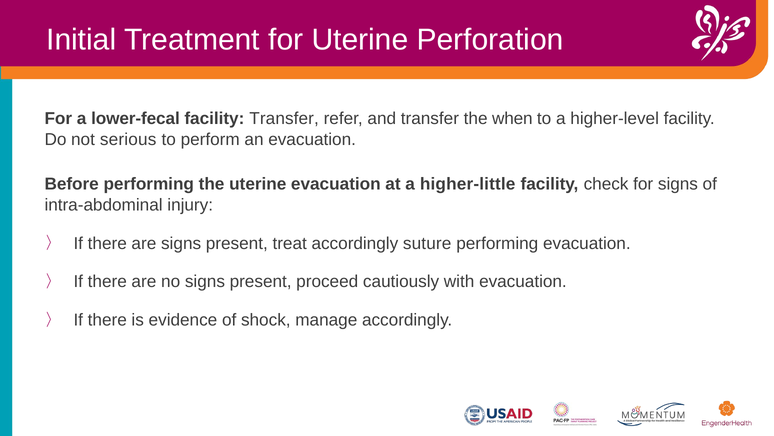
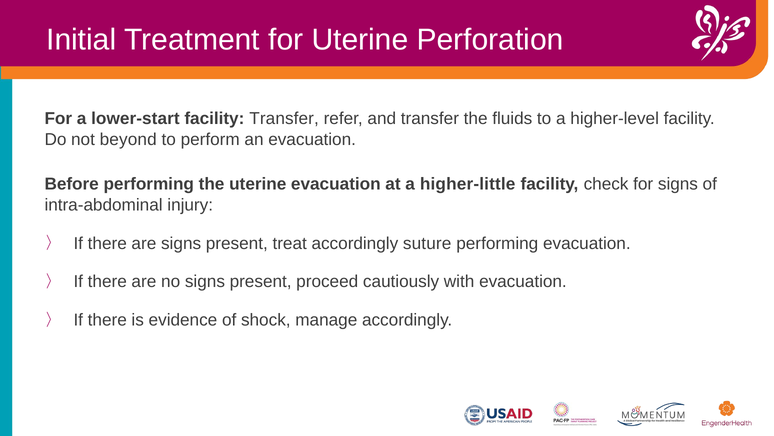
lower-fecal: lower-fecal -> lower-start
when: when -> fluids
serious: serious -> beyond
